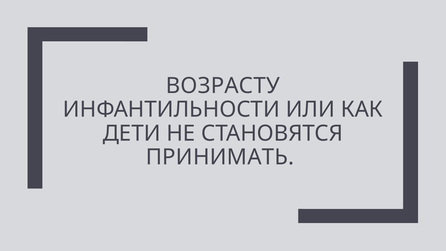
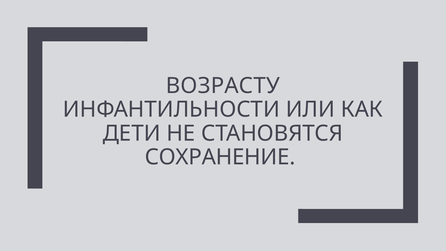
ПРИНИМАТЬ: ПРИНИМАТЬ -> СОХРАНЕНИЕ
